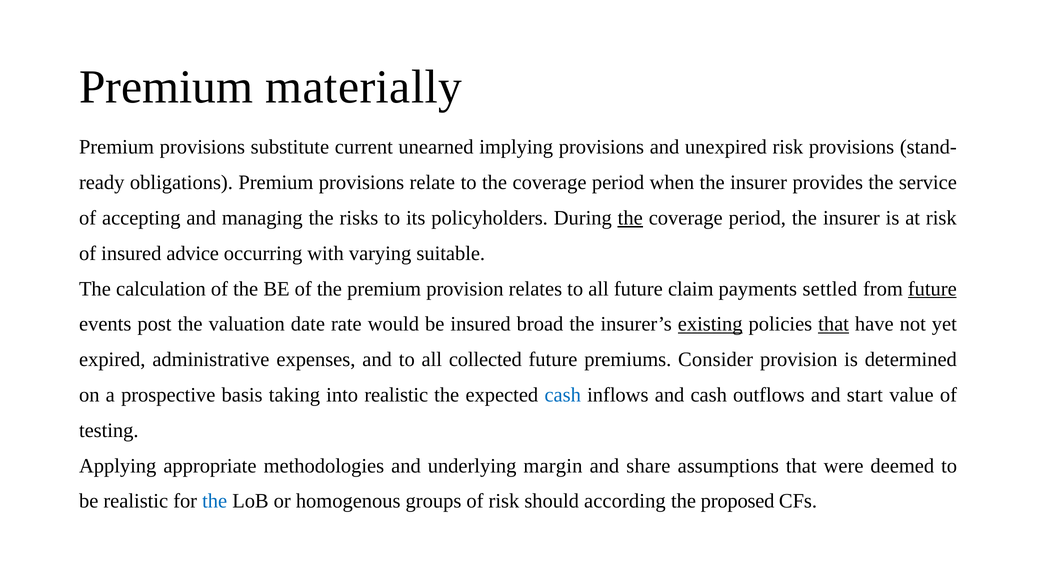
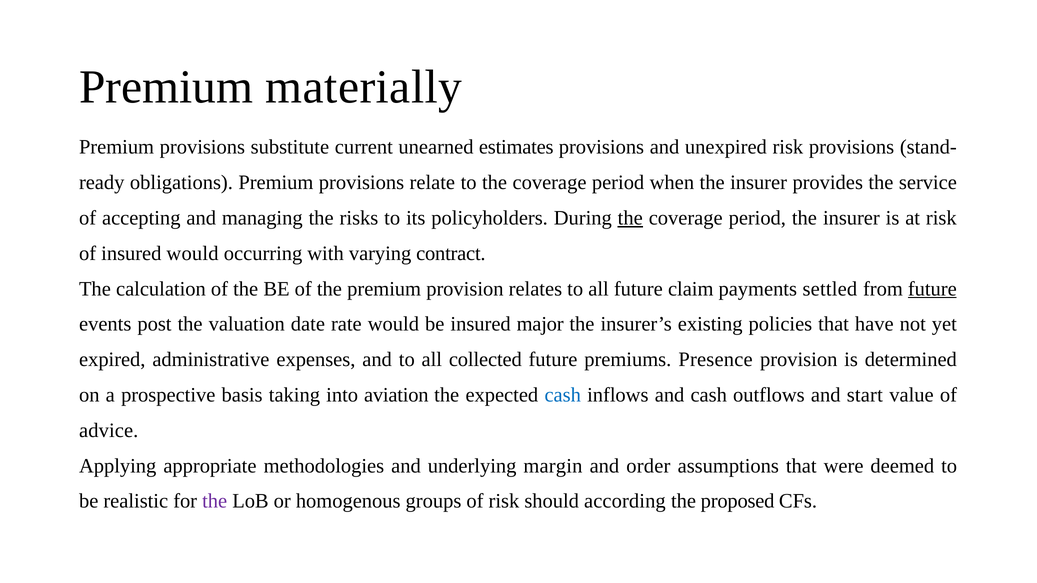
implying: implying -> estimates
insured advice: advice -> would
suitable: suitable -> contract
broad: broad -> major
existing underline: present -> none
that at (834, 324) underline: present -> none
Consider: Consider -> Presence
into realistic: realistic -> aviation
testing: testing -> advice
share: share -> order
the at (215, 501) colour: blue -> purple
